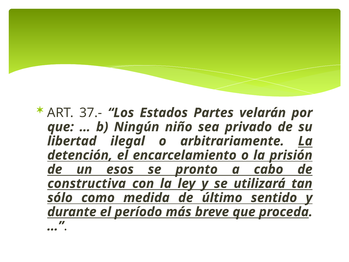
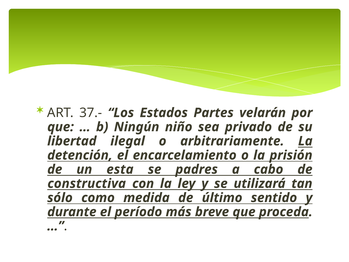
esos: esos -> esta
pronto: pronto -> padres
